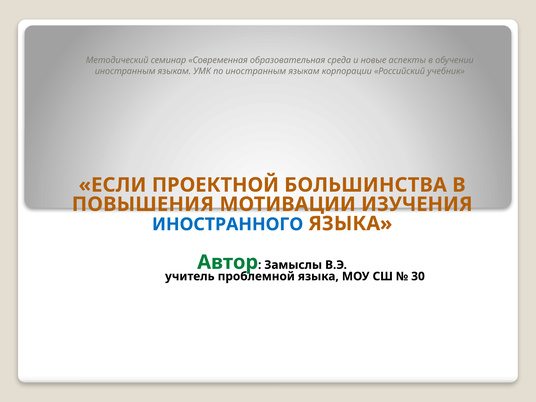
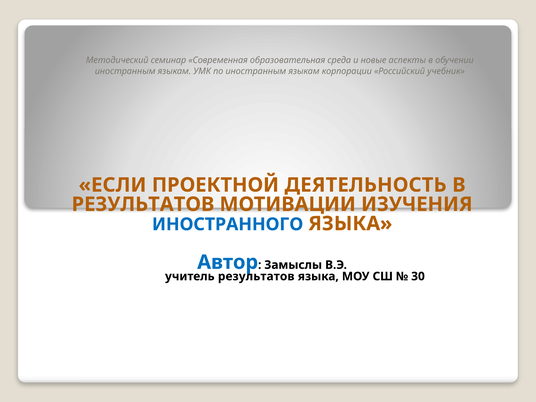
БОЛЬШИНСТВА: БОЛЬШИНСТВА -> ДЕЯТЕЛЬНОСТЬ
ПОВЫШЕНИЯ at (143, 204): ПОВЫШЕНИЯ -> РЕЗУЛЬТАТОВ
Автор colour: green -> blue
учитель проблемной: проблемной -> результатов
